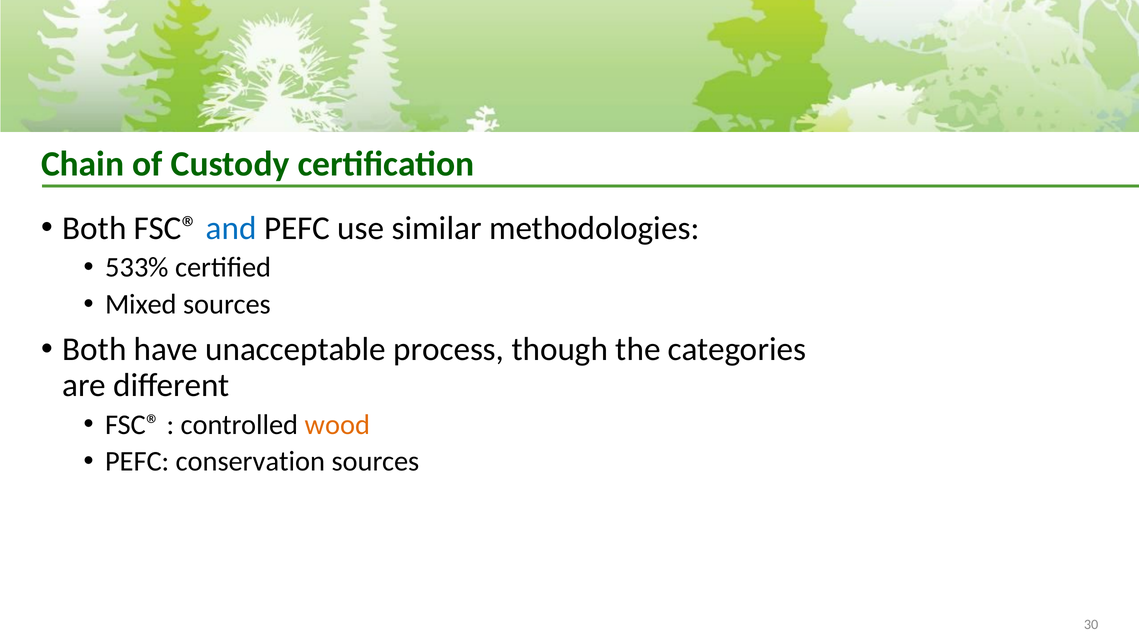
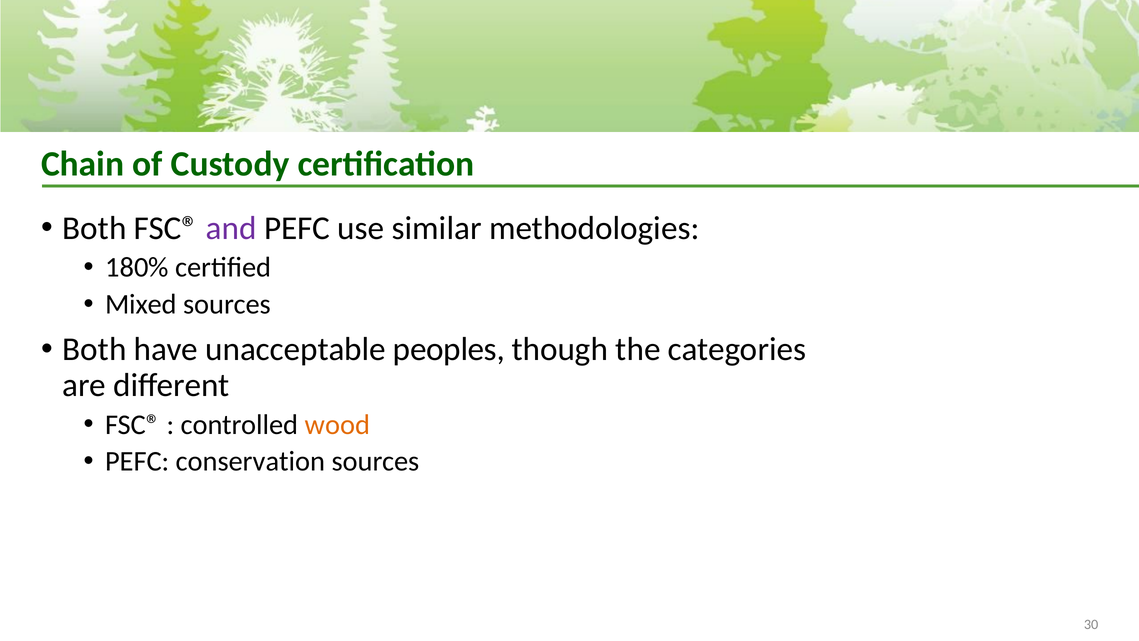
and colour: blue -> purple
533%: 533% -> 180%
process: process -> peoples
